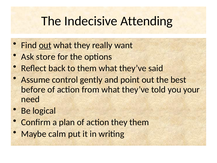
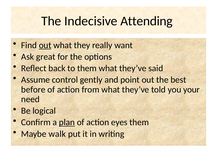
store: store -> great
plan underline: none -> present
action they: they -> eyes
calm: calm -> walk
